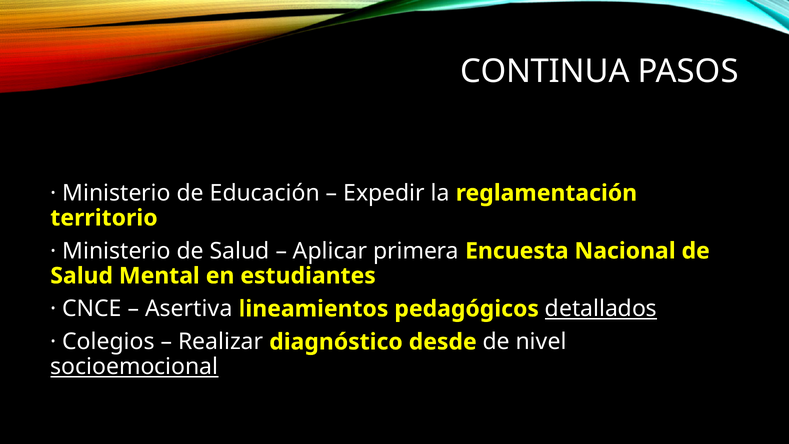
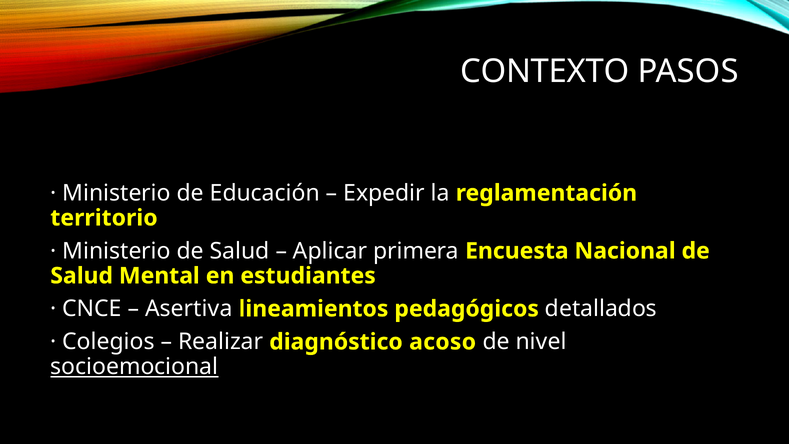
CONTINUA: CONTINUA -> CONTEXTO
detallados underline: present -> none
desde: desde -> acoso
